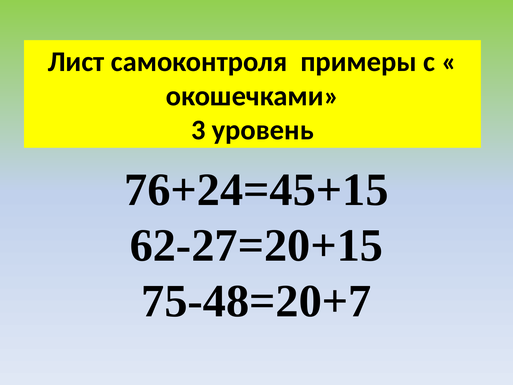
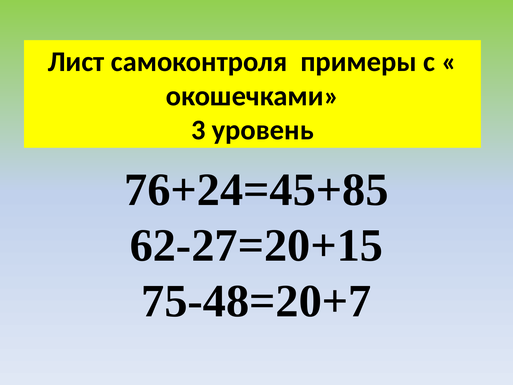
76+24=45+15: 76+24=45+15 -> 76+24=45+85
